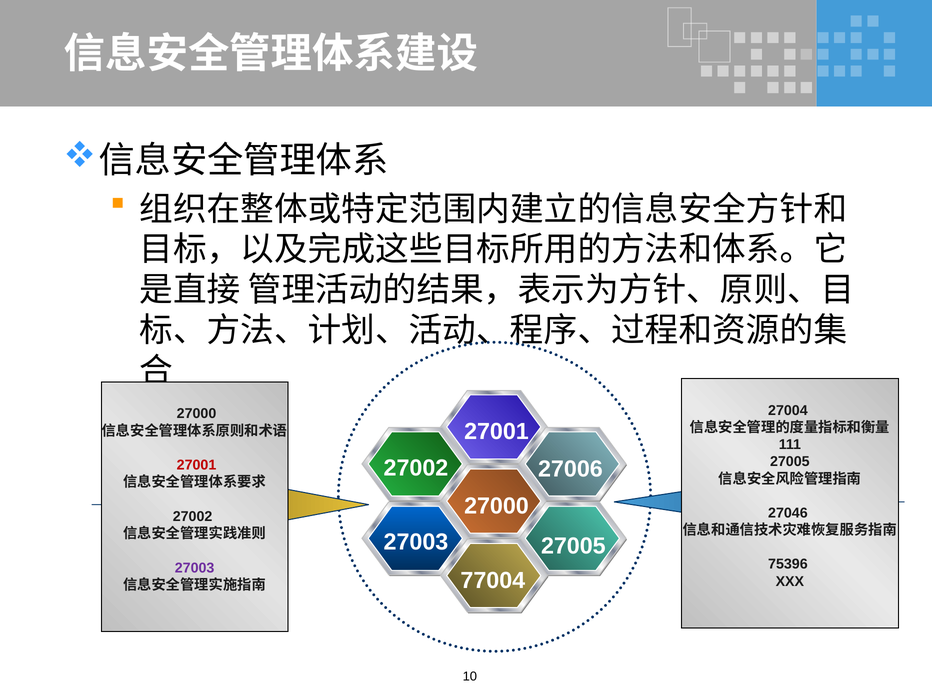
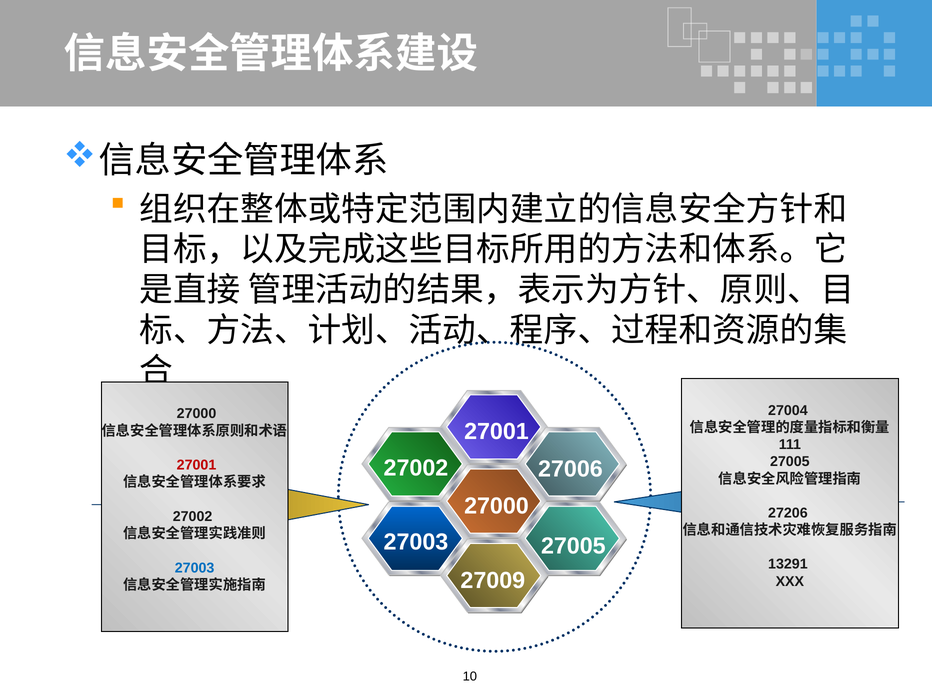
27046: 27046 -> 27206
75396: 75396 -> 13291
27003 at (195, 568) colour: purple -> blue
77004: 77004 -> 27009
